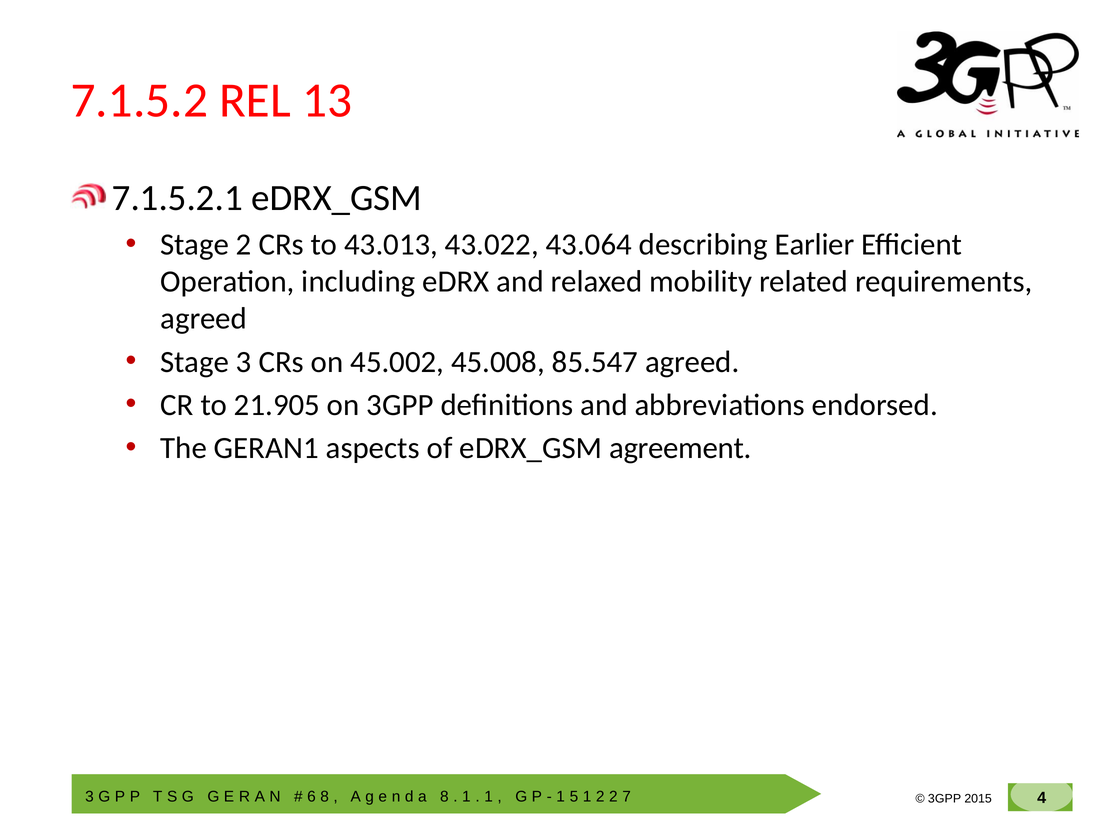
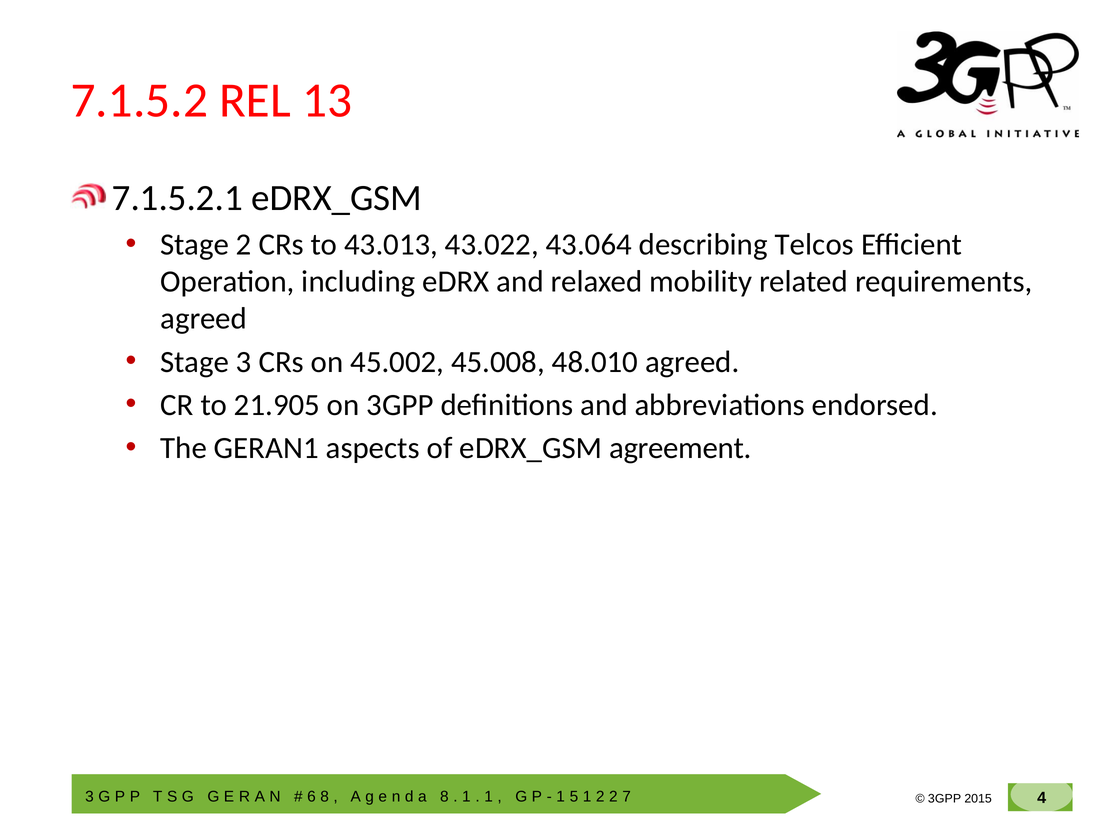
Earlier: Earlier -> Telcos
85.547: 85.547 -> 48.010
